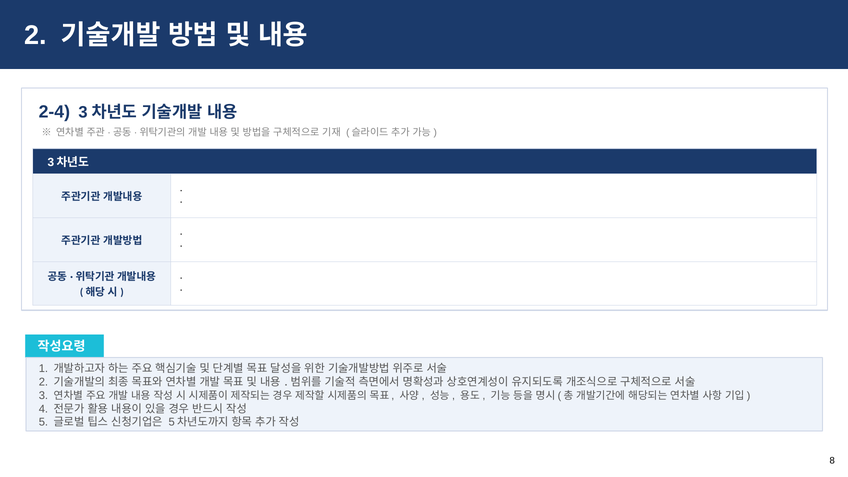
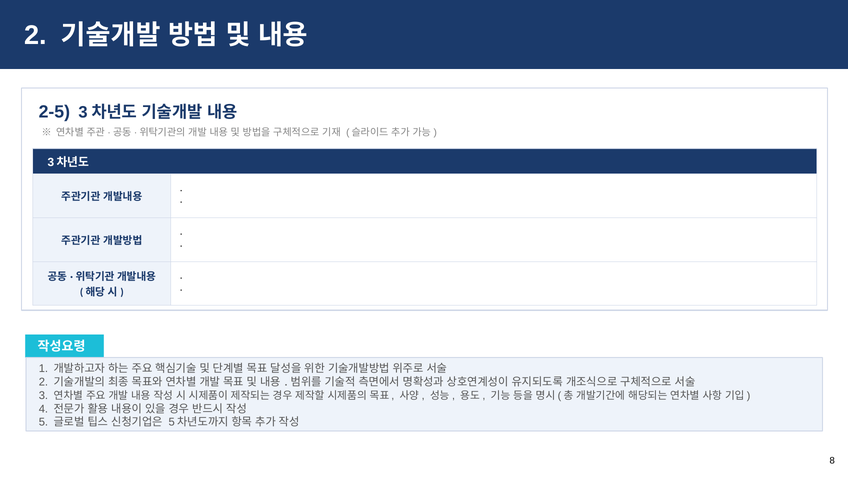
2-4: 2-4 -> 2-5
